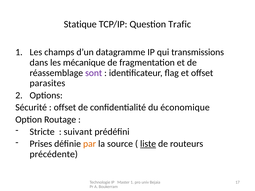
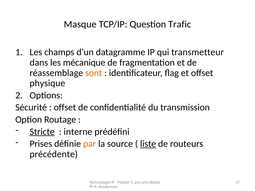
Statique: Statique -> Masque
transmissions: transmissions -> transmetteur
sont colour: purple -> orange
parasites: parasites -> physique
économique: économique -> transmission
Stricte underline: none -> present
suivant: suivant -> interne
